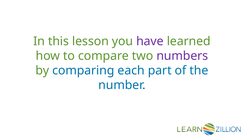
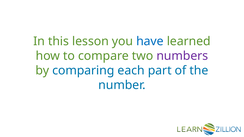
have colour: purple -> blue
